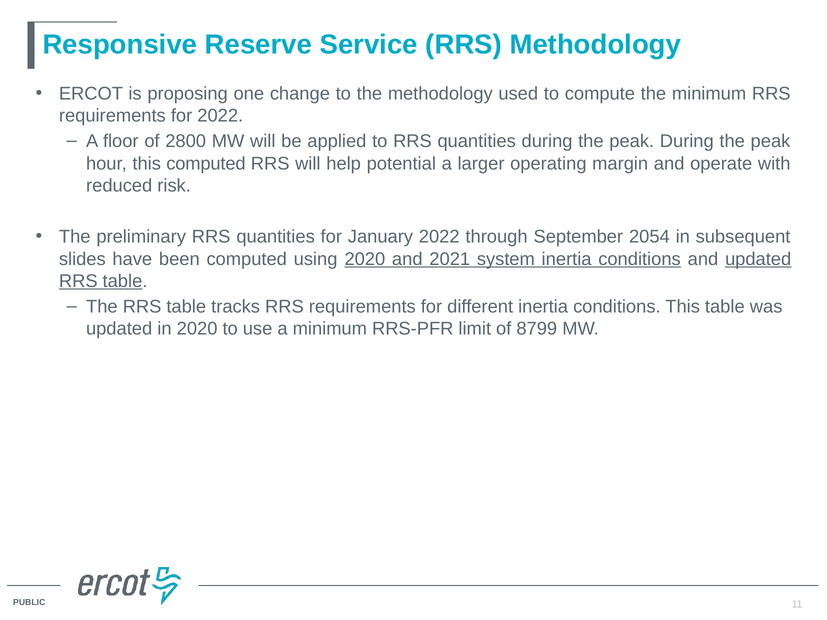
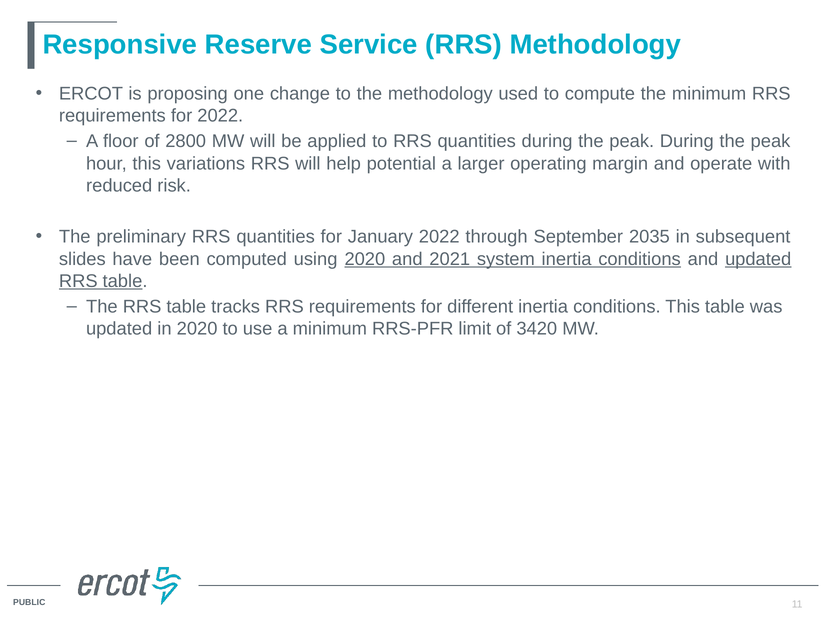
this computed: computed -> variations
2054: 2054 -> 2035
8799: 8799 -> 3420
